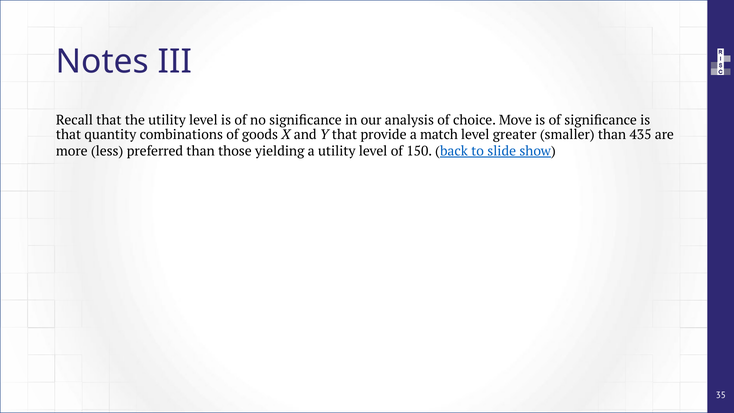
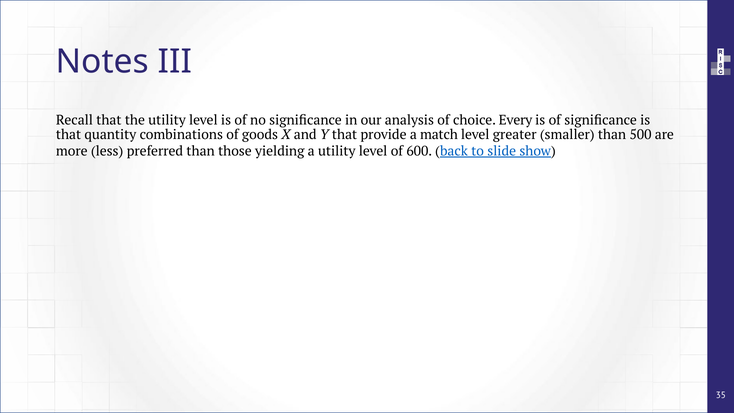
Move: Move -> Every
435: 435 -> 500
150: 150 -> 600
